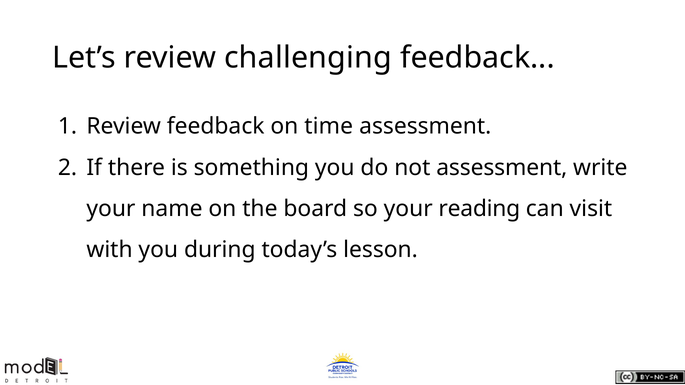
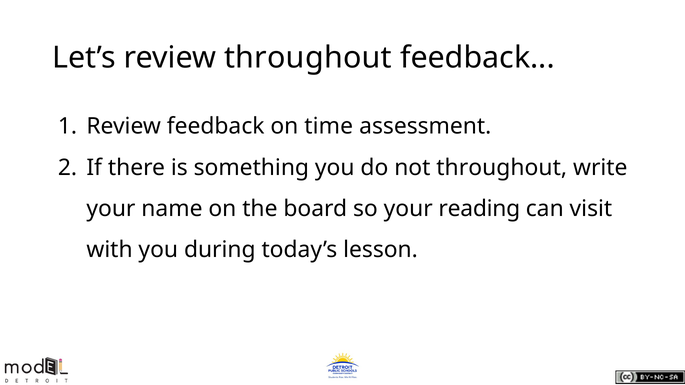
review challenging: challenging -> throughout
not assessment: assessment -> throughout
